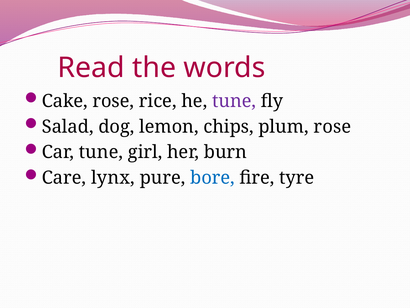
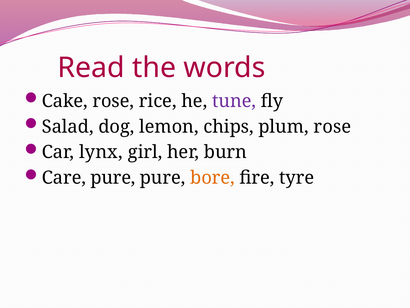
Car tune: tune -> lynx
Care lynx: lynx -> pure
bore colour: blue -> orange
